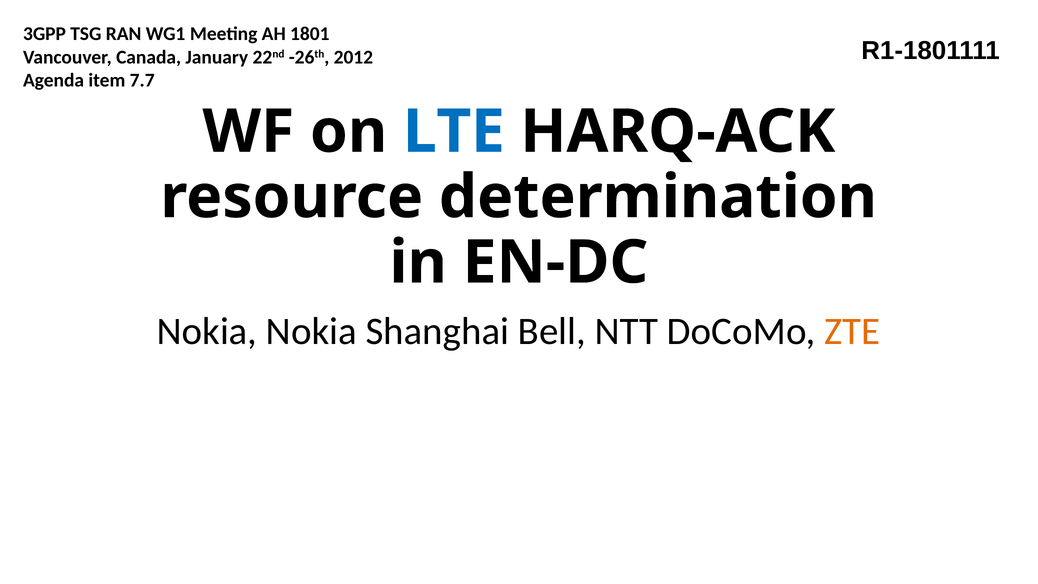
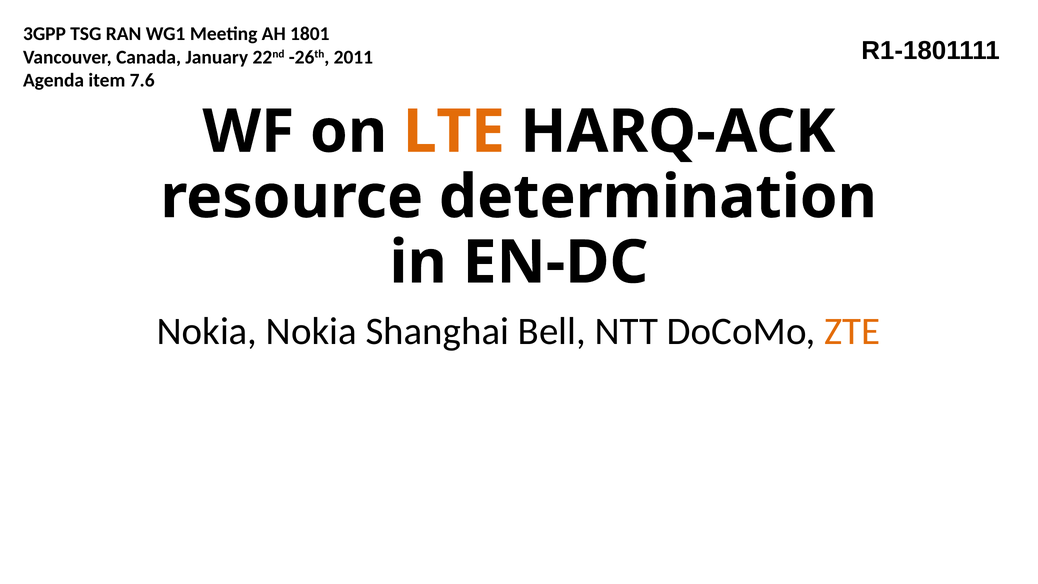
2012: 2012 -> 2011
7.7: 7.7 -> 7.6
LTE colour: blue -> orange
